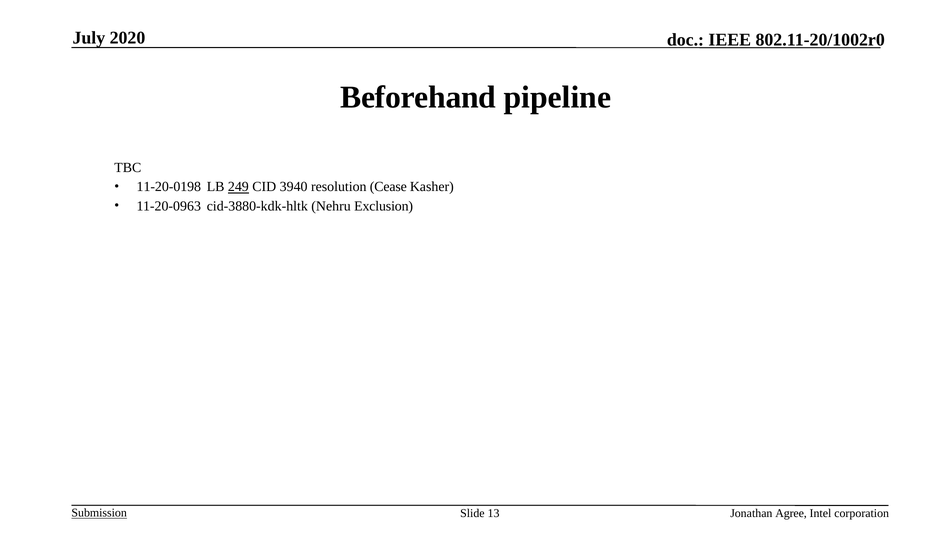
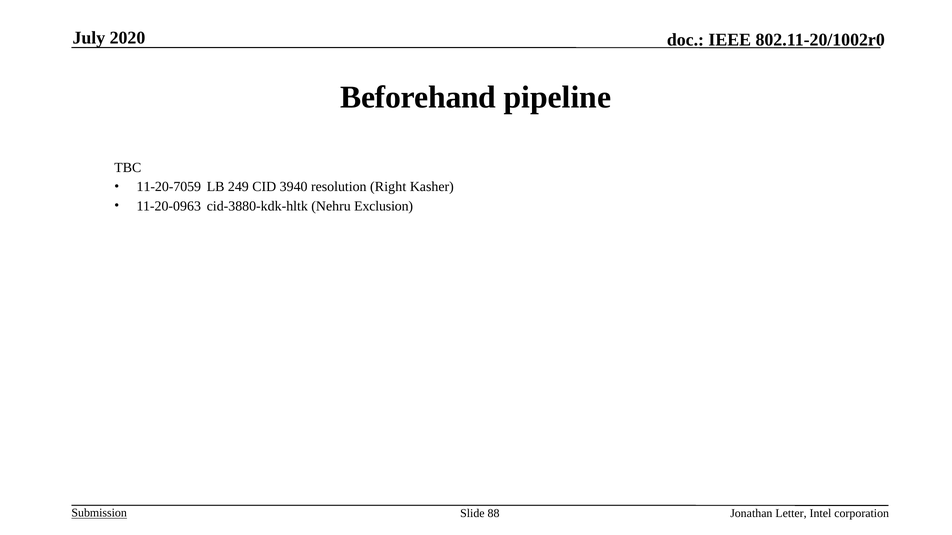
11-20-0198: 11-20-0198 -> 11-20-7059
249 underline: present -> none
Cease: Cease -> Right
13: 13 -> 88
Agree: Agree -> Letter
